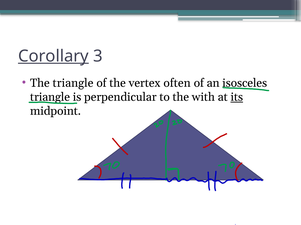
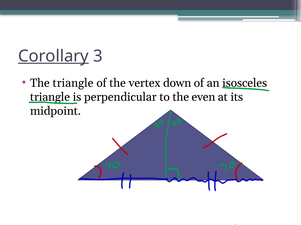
often: often -> down
with: with -> even
its underline: present -> none
